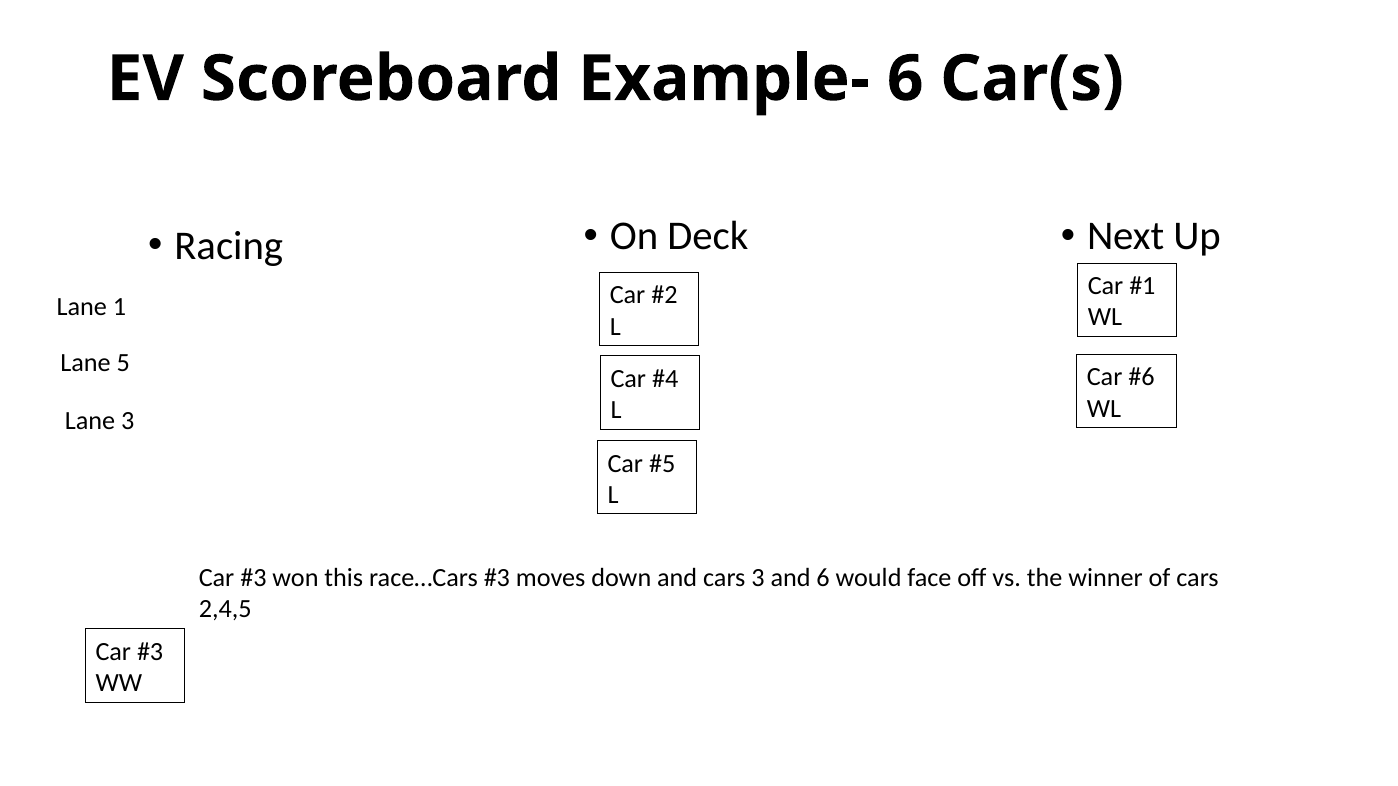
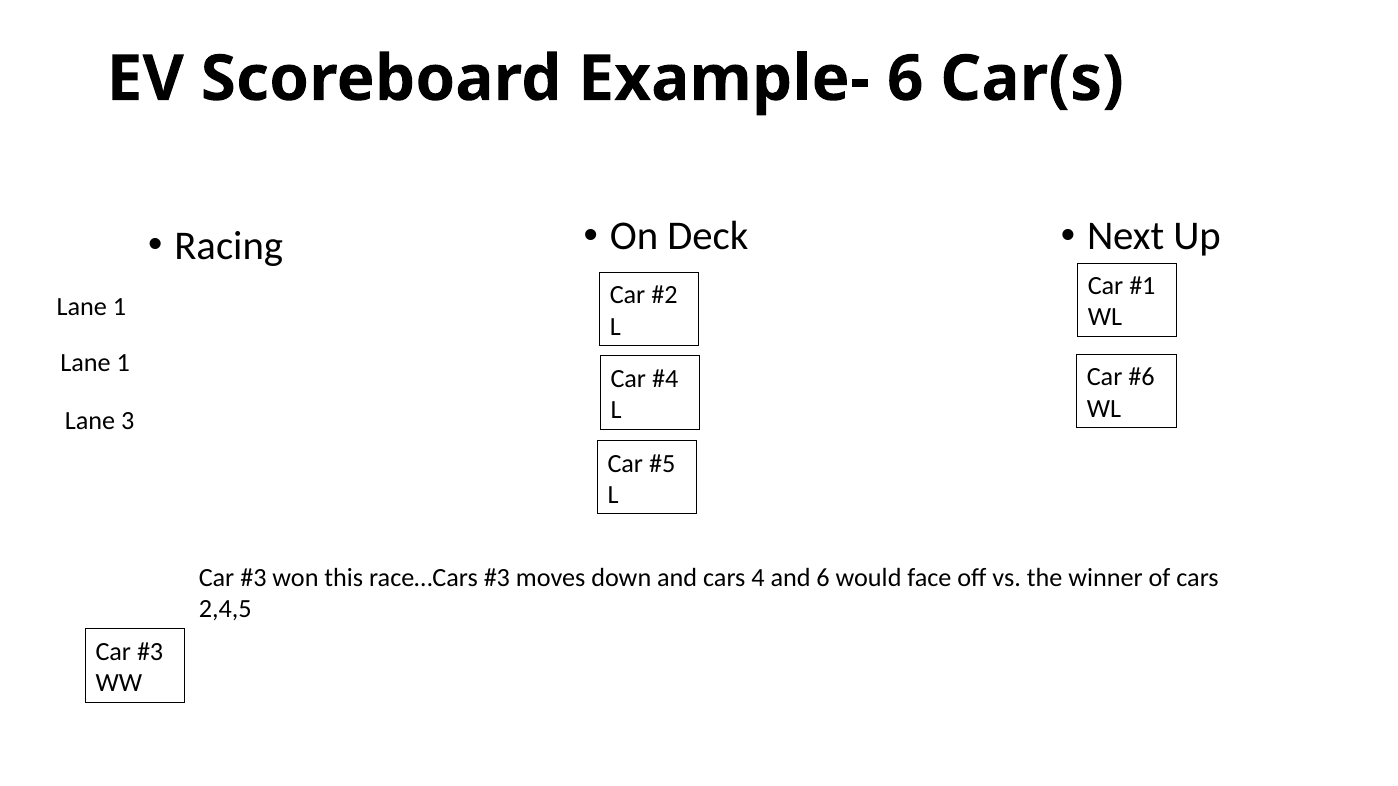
5 at (123, 364): 5 -> 1
cars 3: 3 -> 4
